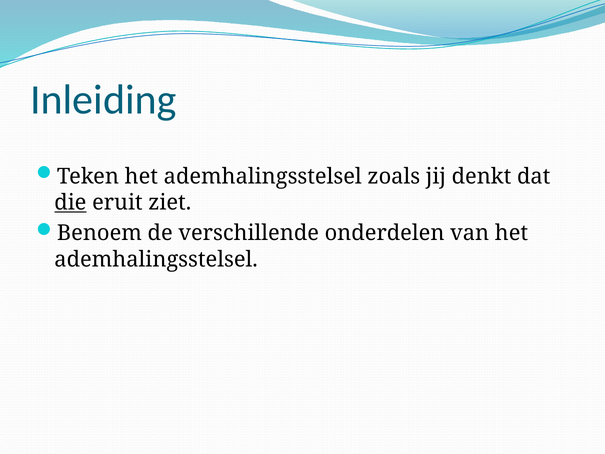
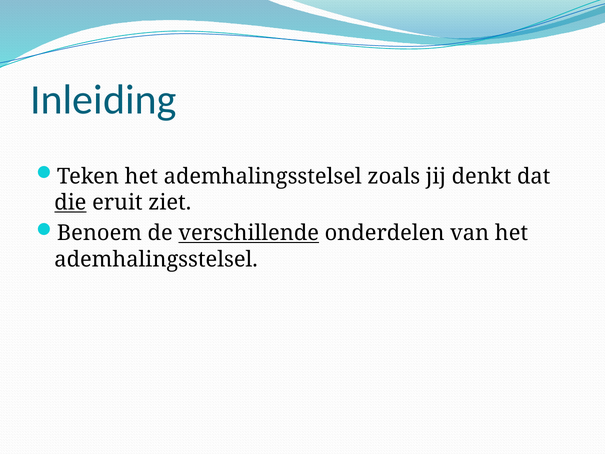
verschillende underline: none -> present
